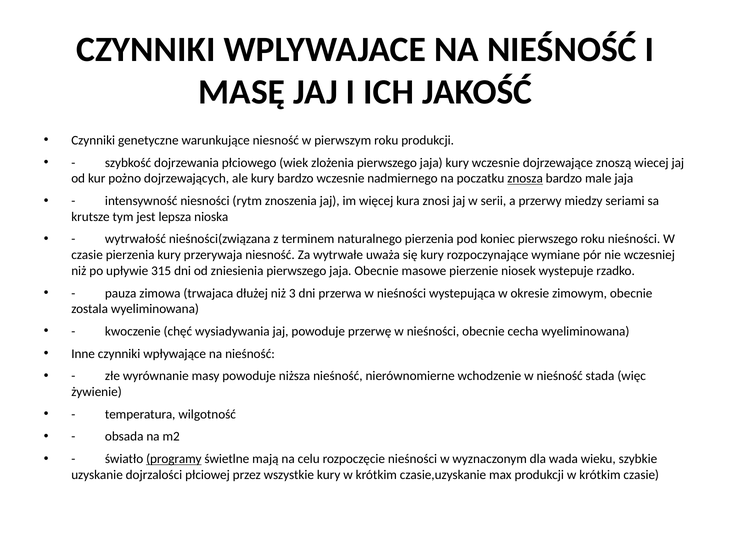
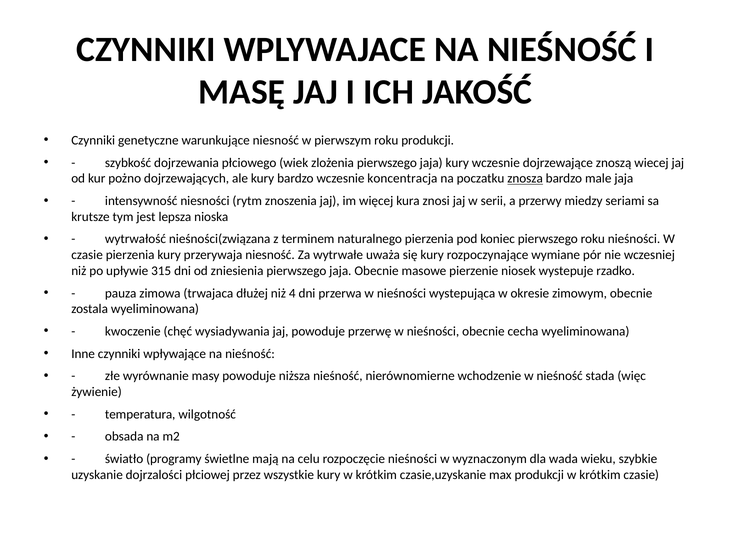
nadmiernego: nadmiernego -> koncentracja
3: 3 -> 4
programy underline: present -> none
